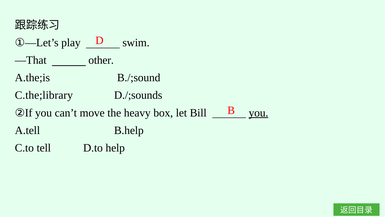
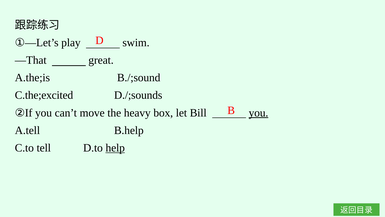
other: other -> great
C.the;library: C.the;library -> C.the;excited
help underline: none -> present
